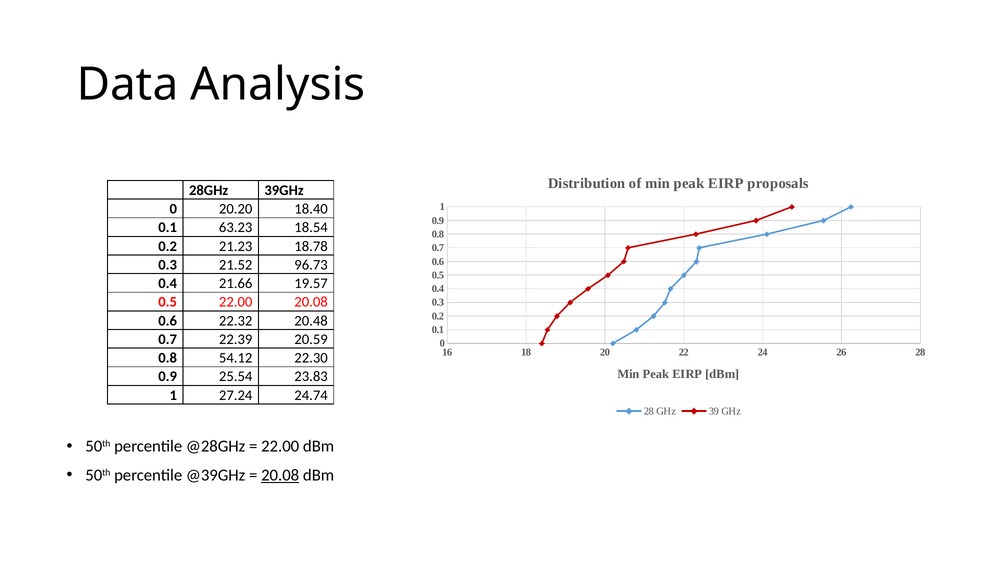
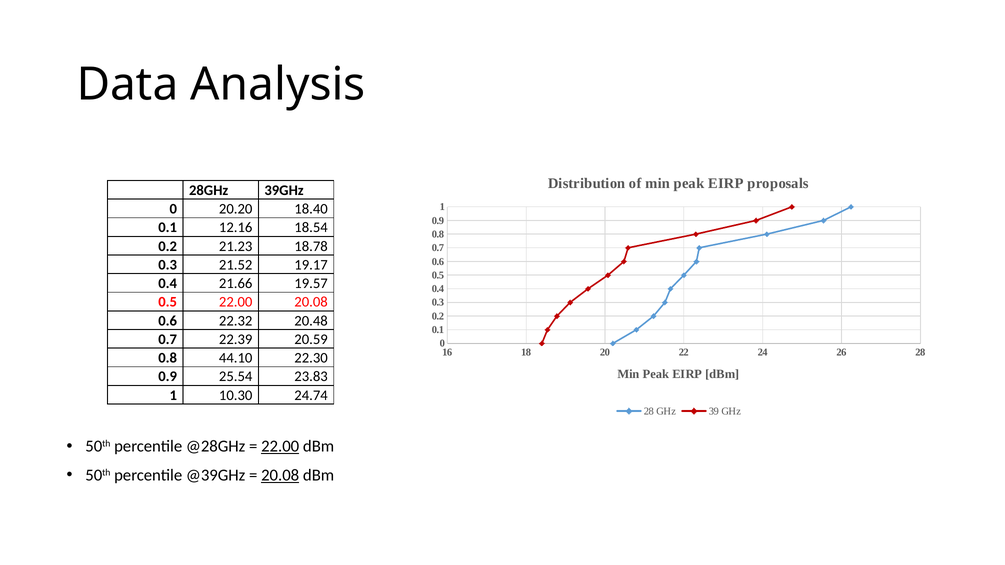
63.23: 63.23 -> 12.16
96.73: 96.73 -> 19.17
54.12: 54.12 -> 44.10
27.24: 27.24 -> 10.30
22.00 at (280, 447) underline: none -> present
